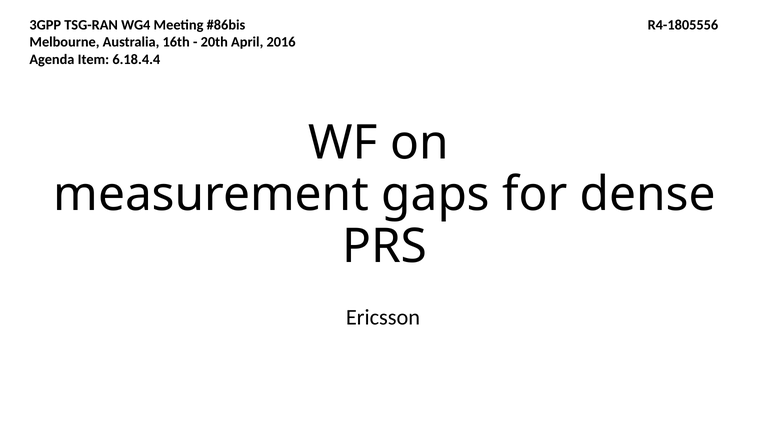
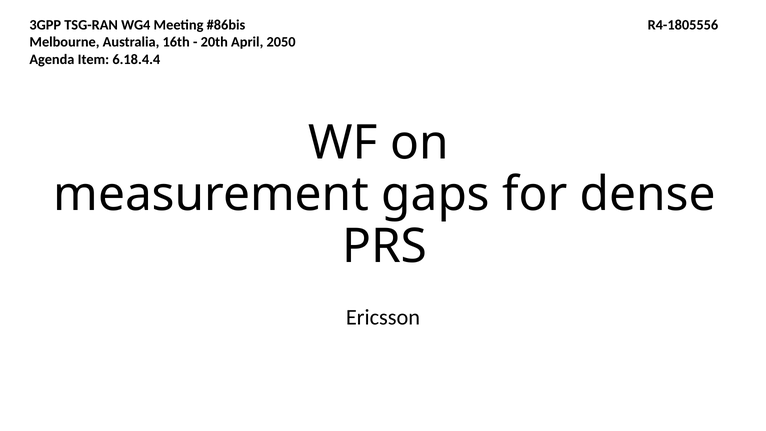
2016: 2016 -> 2050
